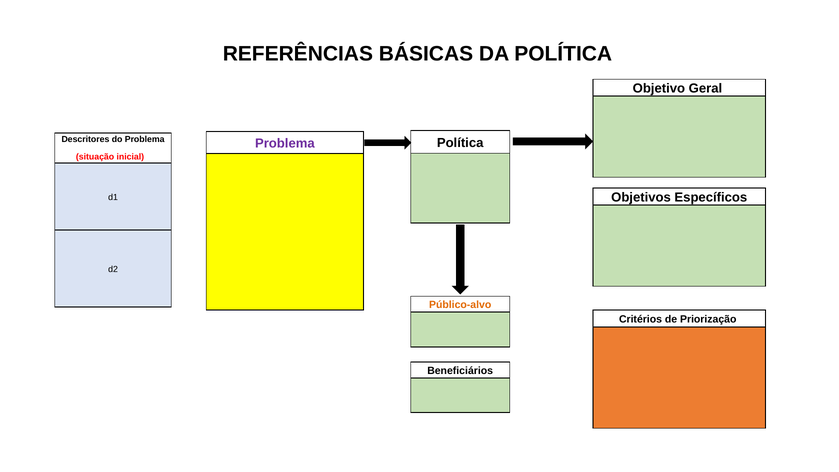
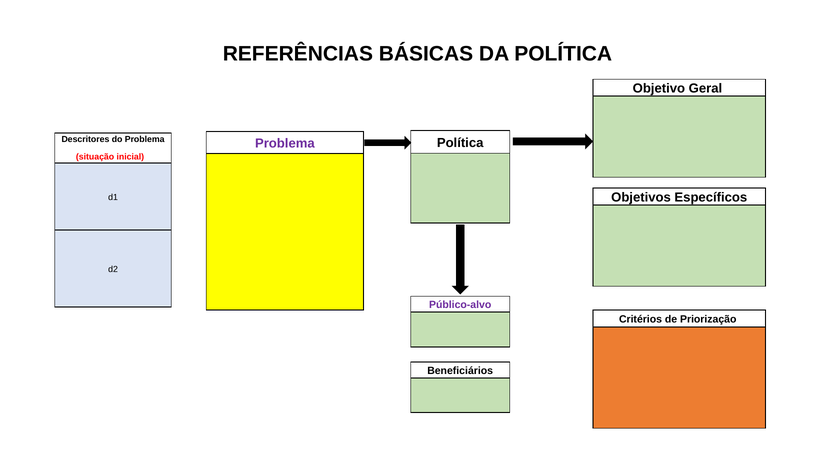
Público-alvo colour: orange -> purple
